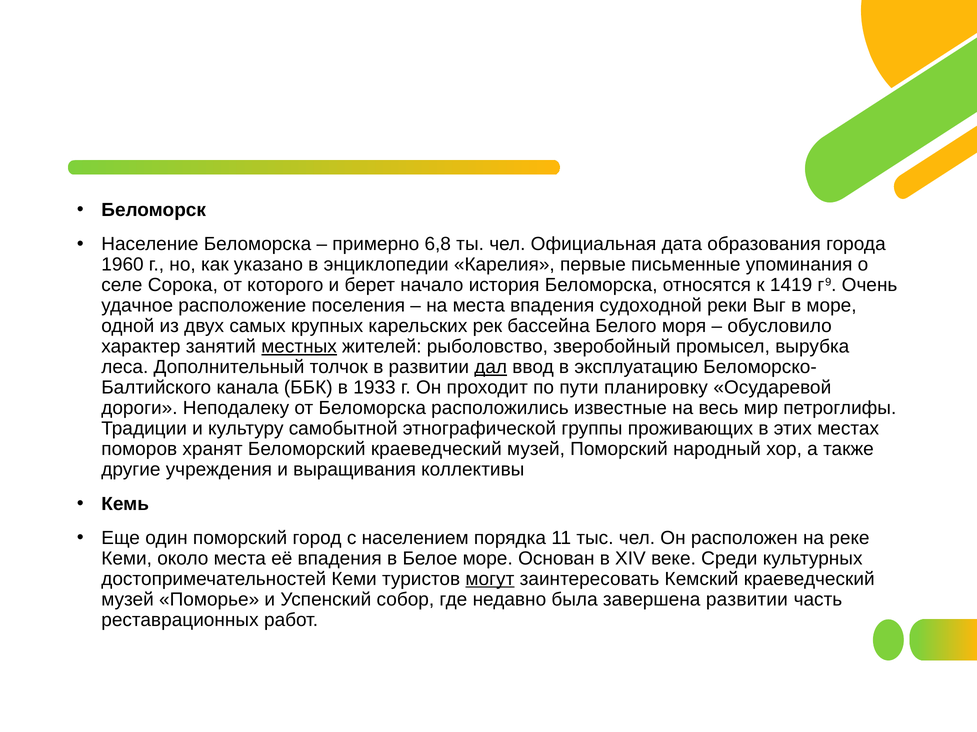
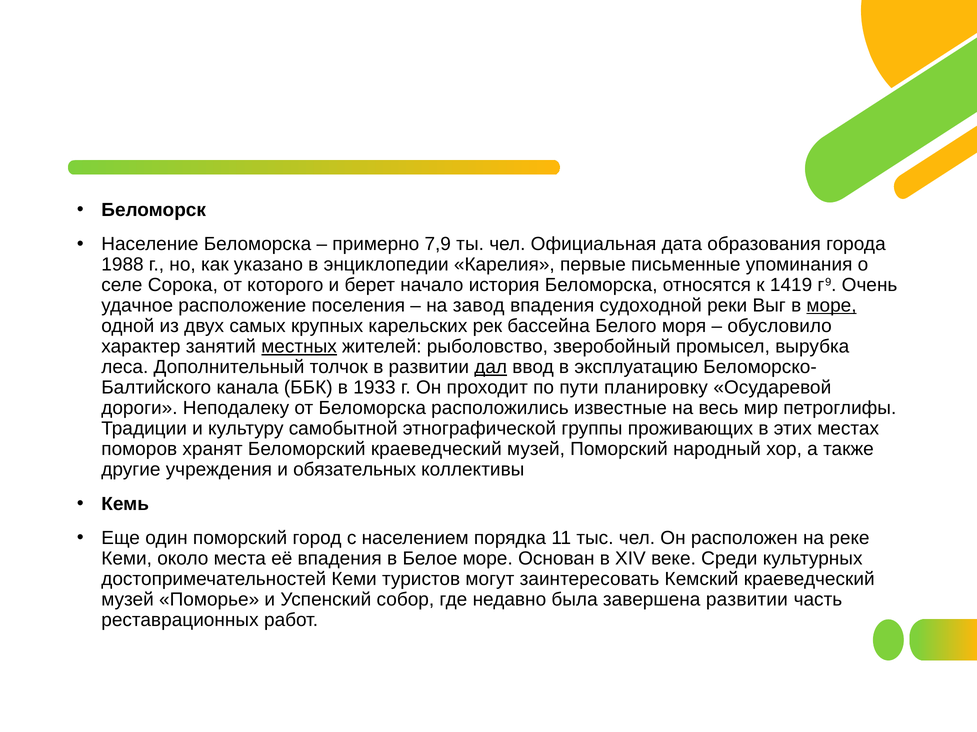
6,8: 6,8 -> 7,9
1960: 1960 -> 1988
на места: места -> завод
море at (832, 306) underline: none -> present
выращивания: выращивания -> обязательных
могут underline: present -> none
